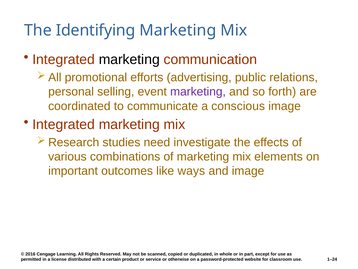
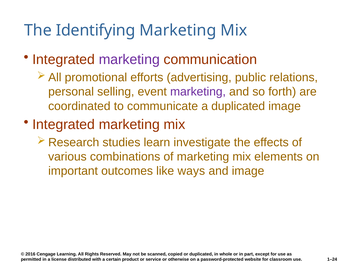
marketing at (129, 59) colour: black -> purple
a conscious: conscious -> duplicated
need: need -> learn
